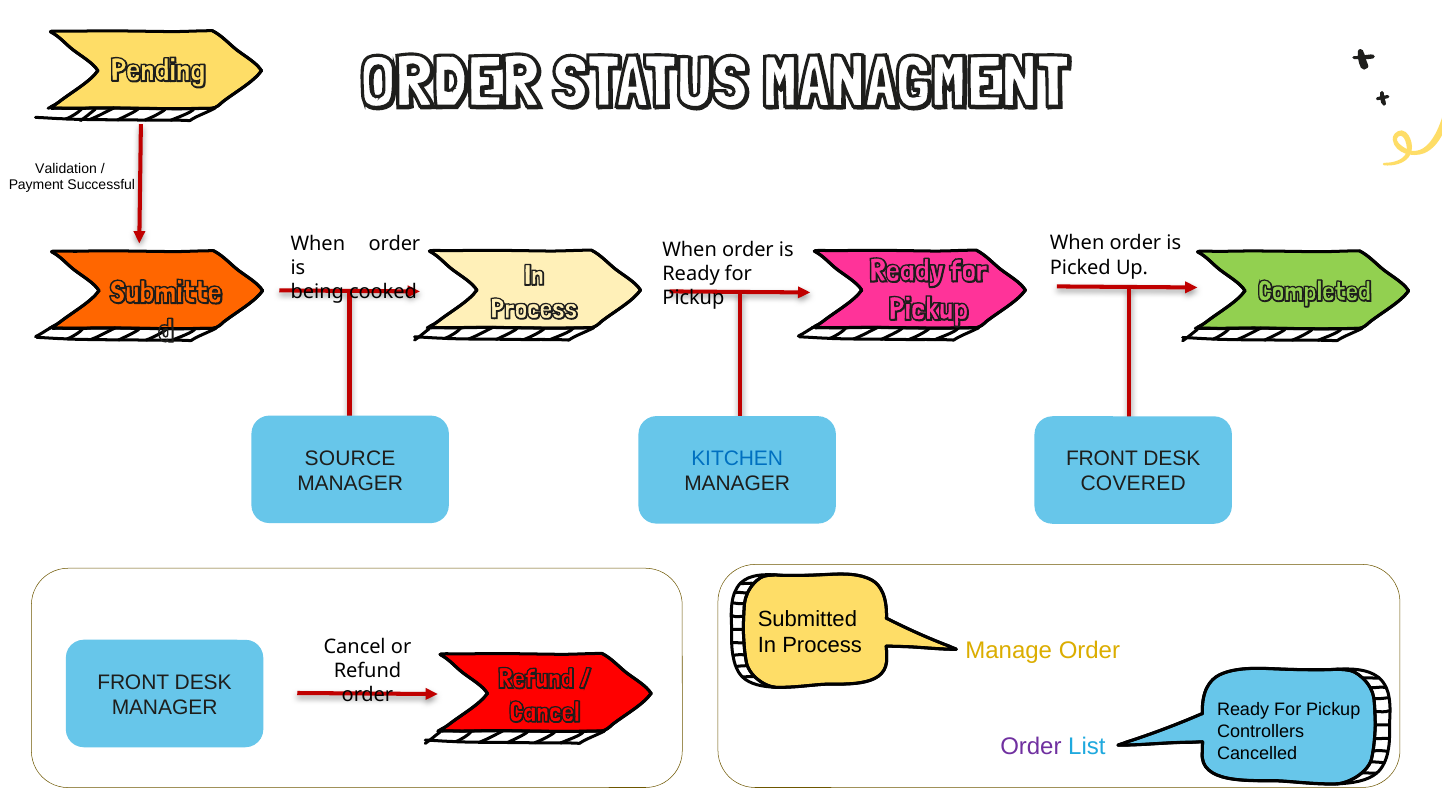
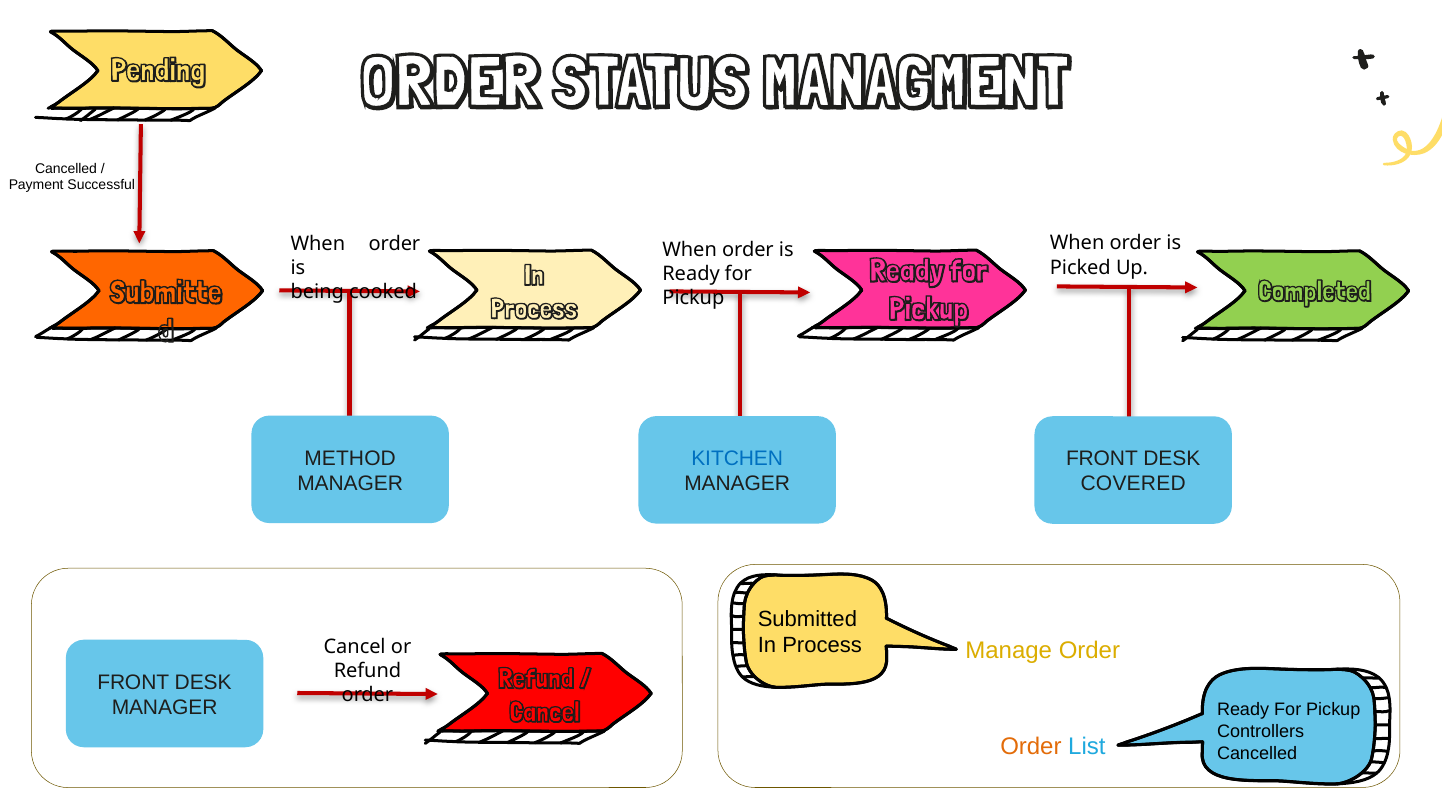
Validation at (66, 168): Validation -> Cancelled
SOURCE: SOURCE -> METHOD
Order at (1031, 746) colour: purple -> orange
